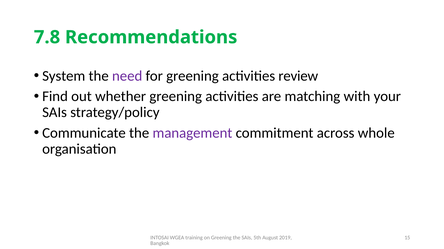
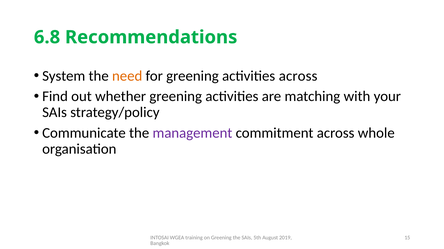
7.8: 7.8 -> 6.8
need colour: purple -> orange
activities review: review -> across
